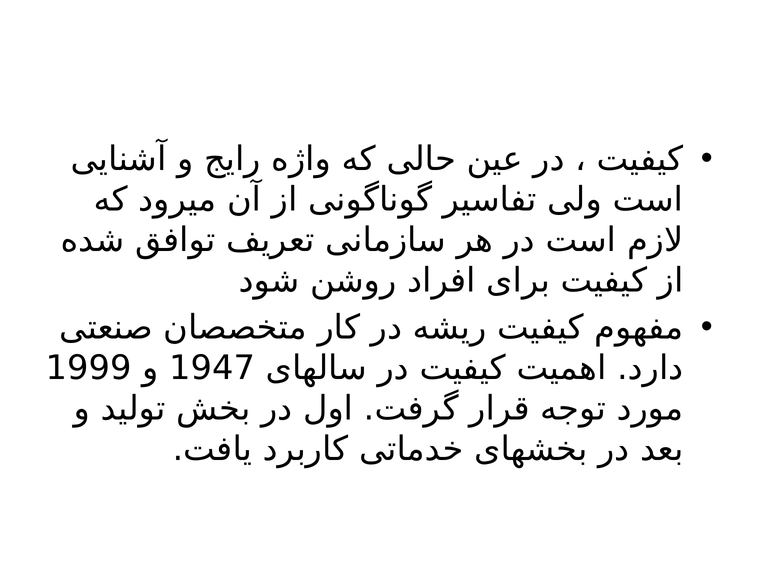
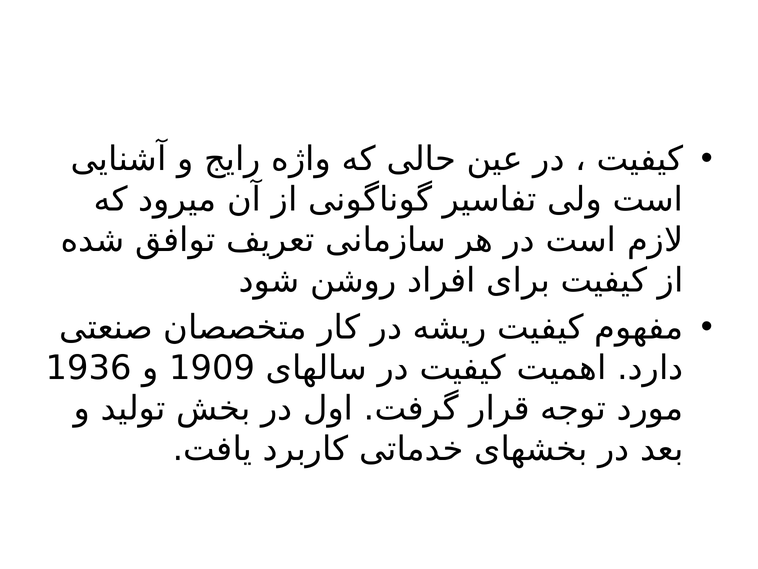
1999: 1999 -> 1936
1947: 1947 -> 1909
